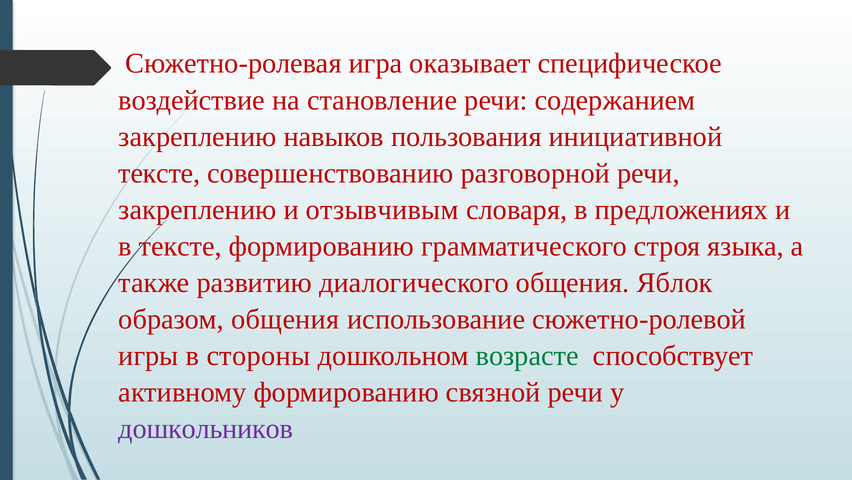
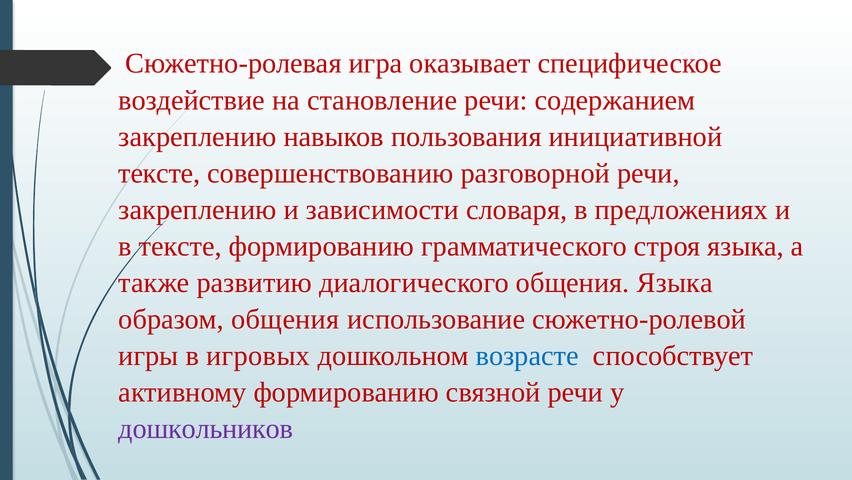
отзывчивым: отзывчивым -> зависимости
общения Яблок: Яблок -> Языка
стороны: стороны -> игровых
возрасте colour: green -> blue
